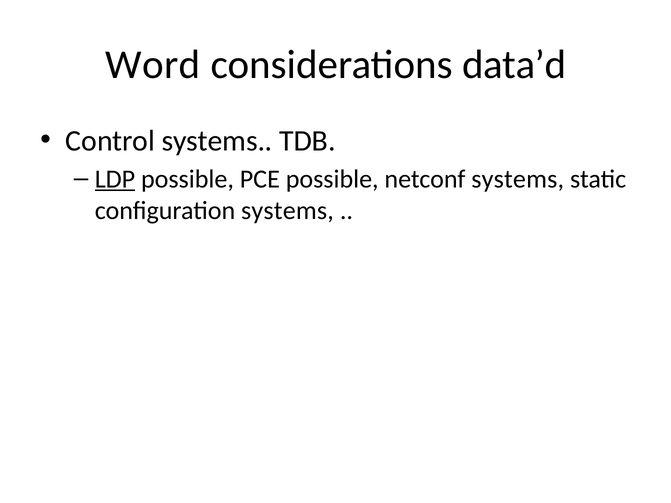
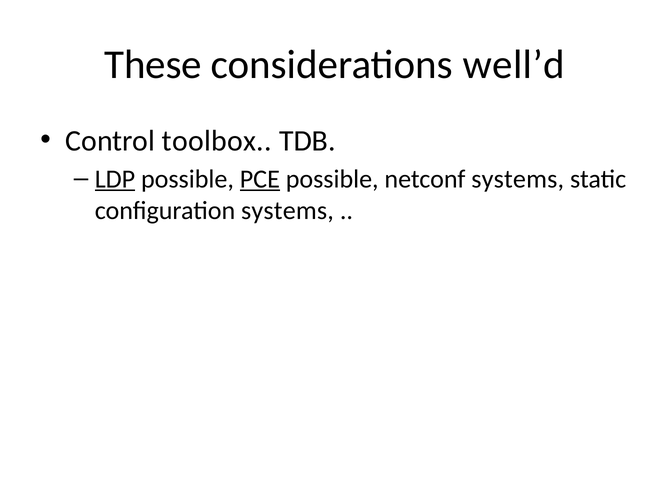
Word: Word -> These
data’d: data’d -> well’d
Control systems: systems -> toolbox
PCE underline: none -> present
